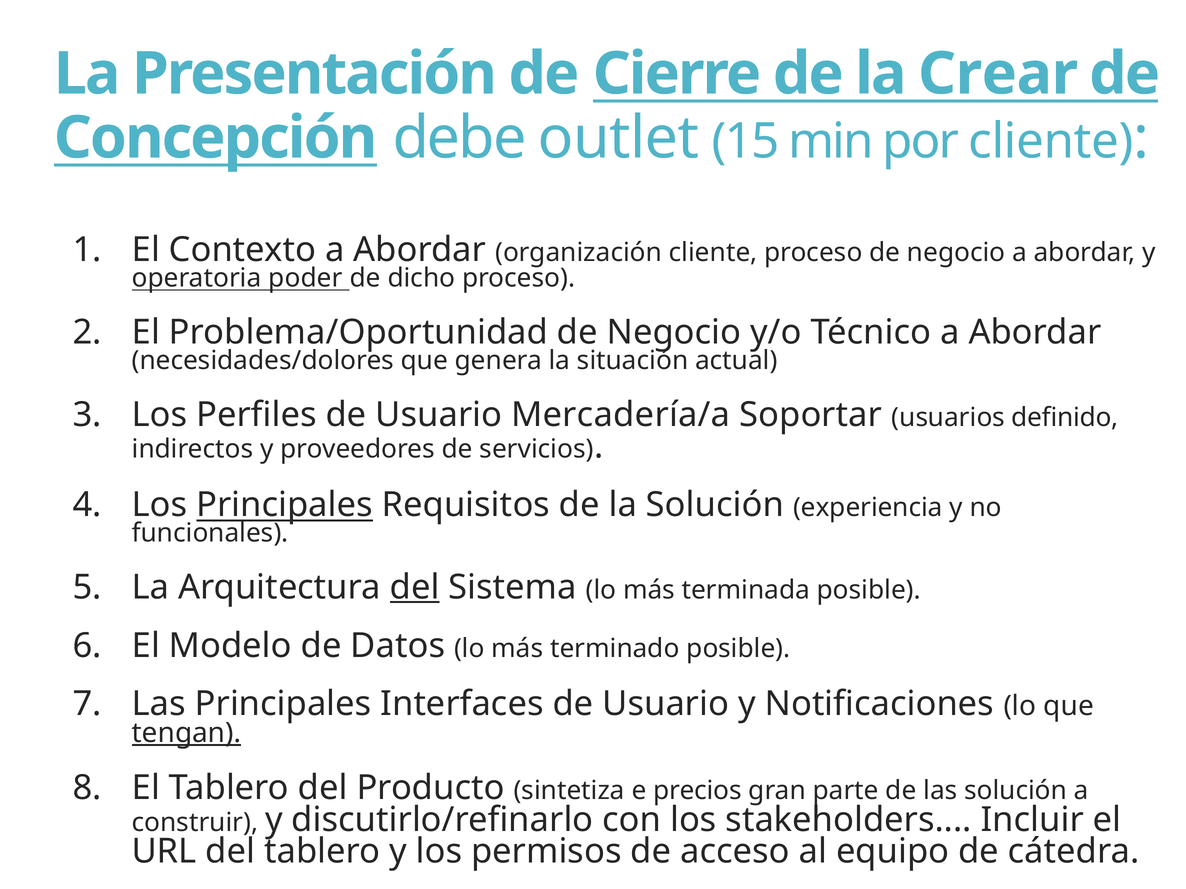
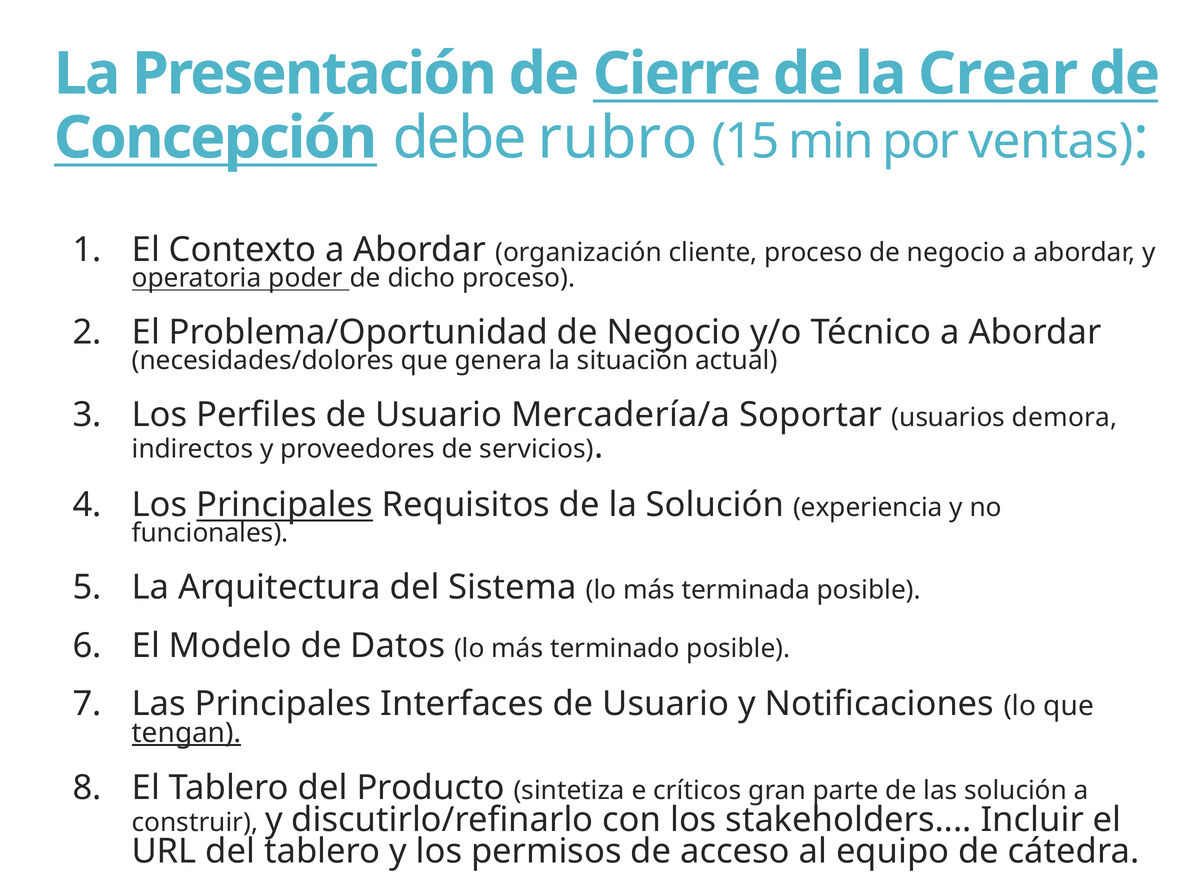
outlet: outlet -> rubro
por cliente: cliente -> ventas
definido: definido -> demora
del at (415, 588) underline: present -> none
precios: precios -> críticos
